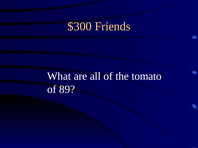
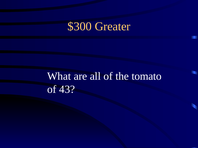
Friends: Friends -> Greater
89: 89 -> 43
